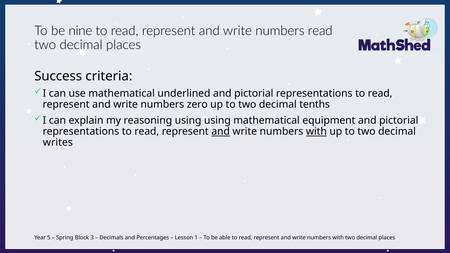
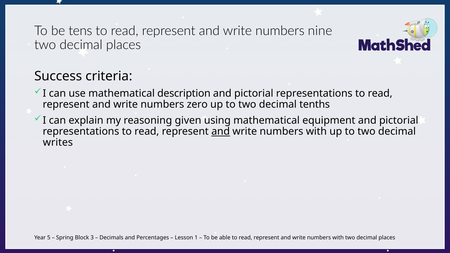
nine: nine -> tens
numbers read: read -> nine
underlined: underlined -> description
reasoning using: using -> given
with at (316, 132) underline: present -> none
